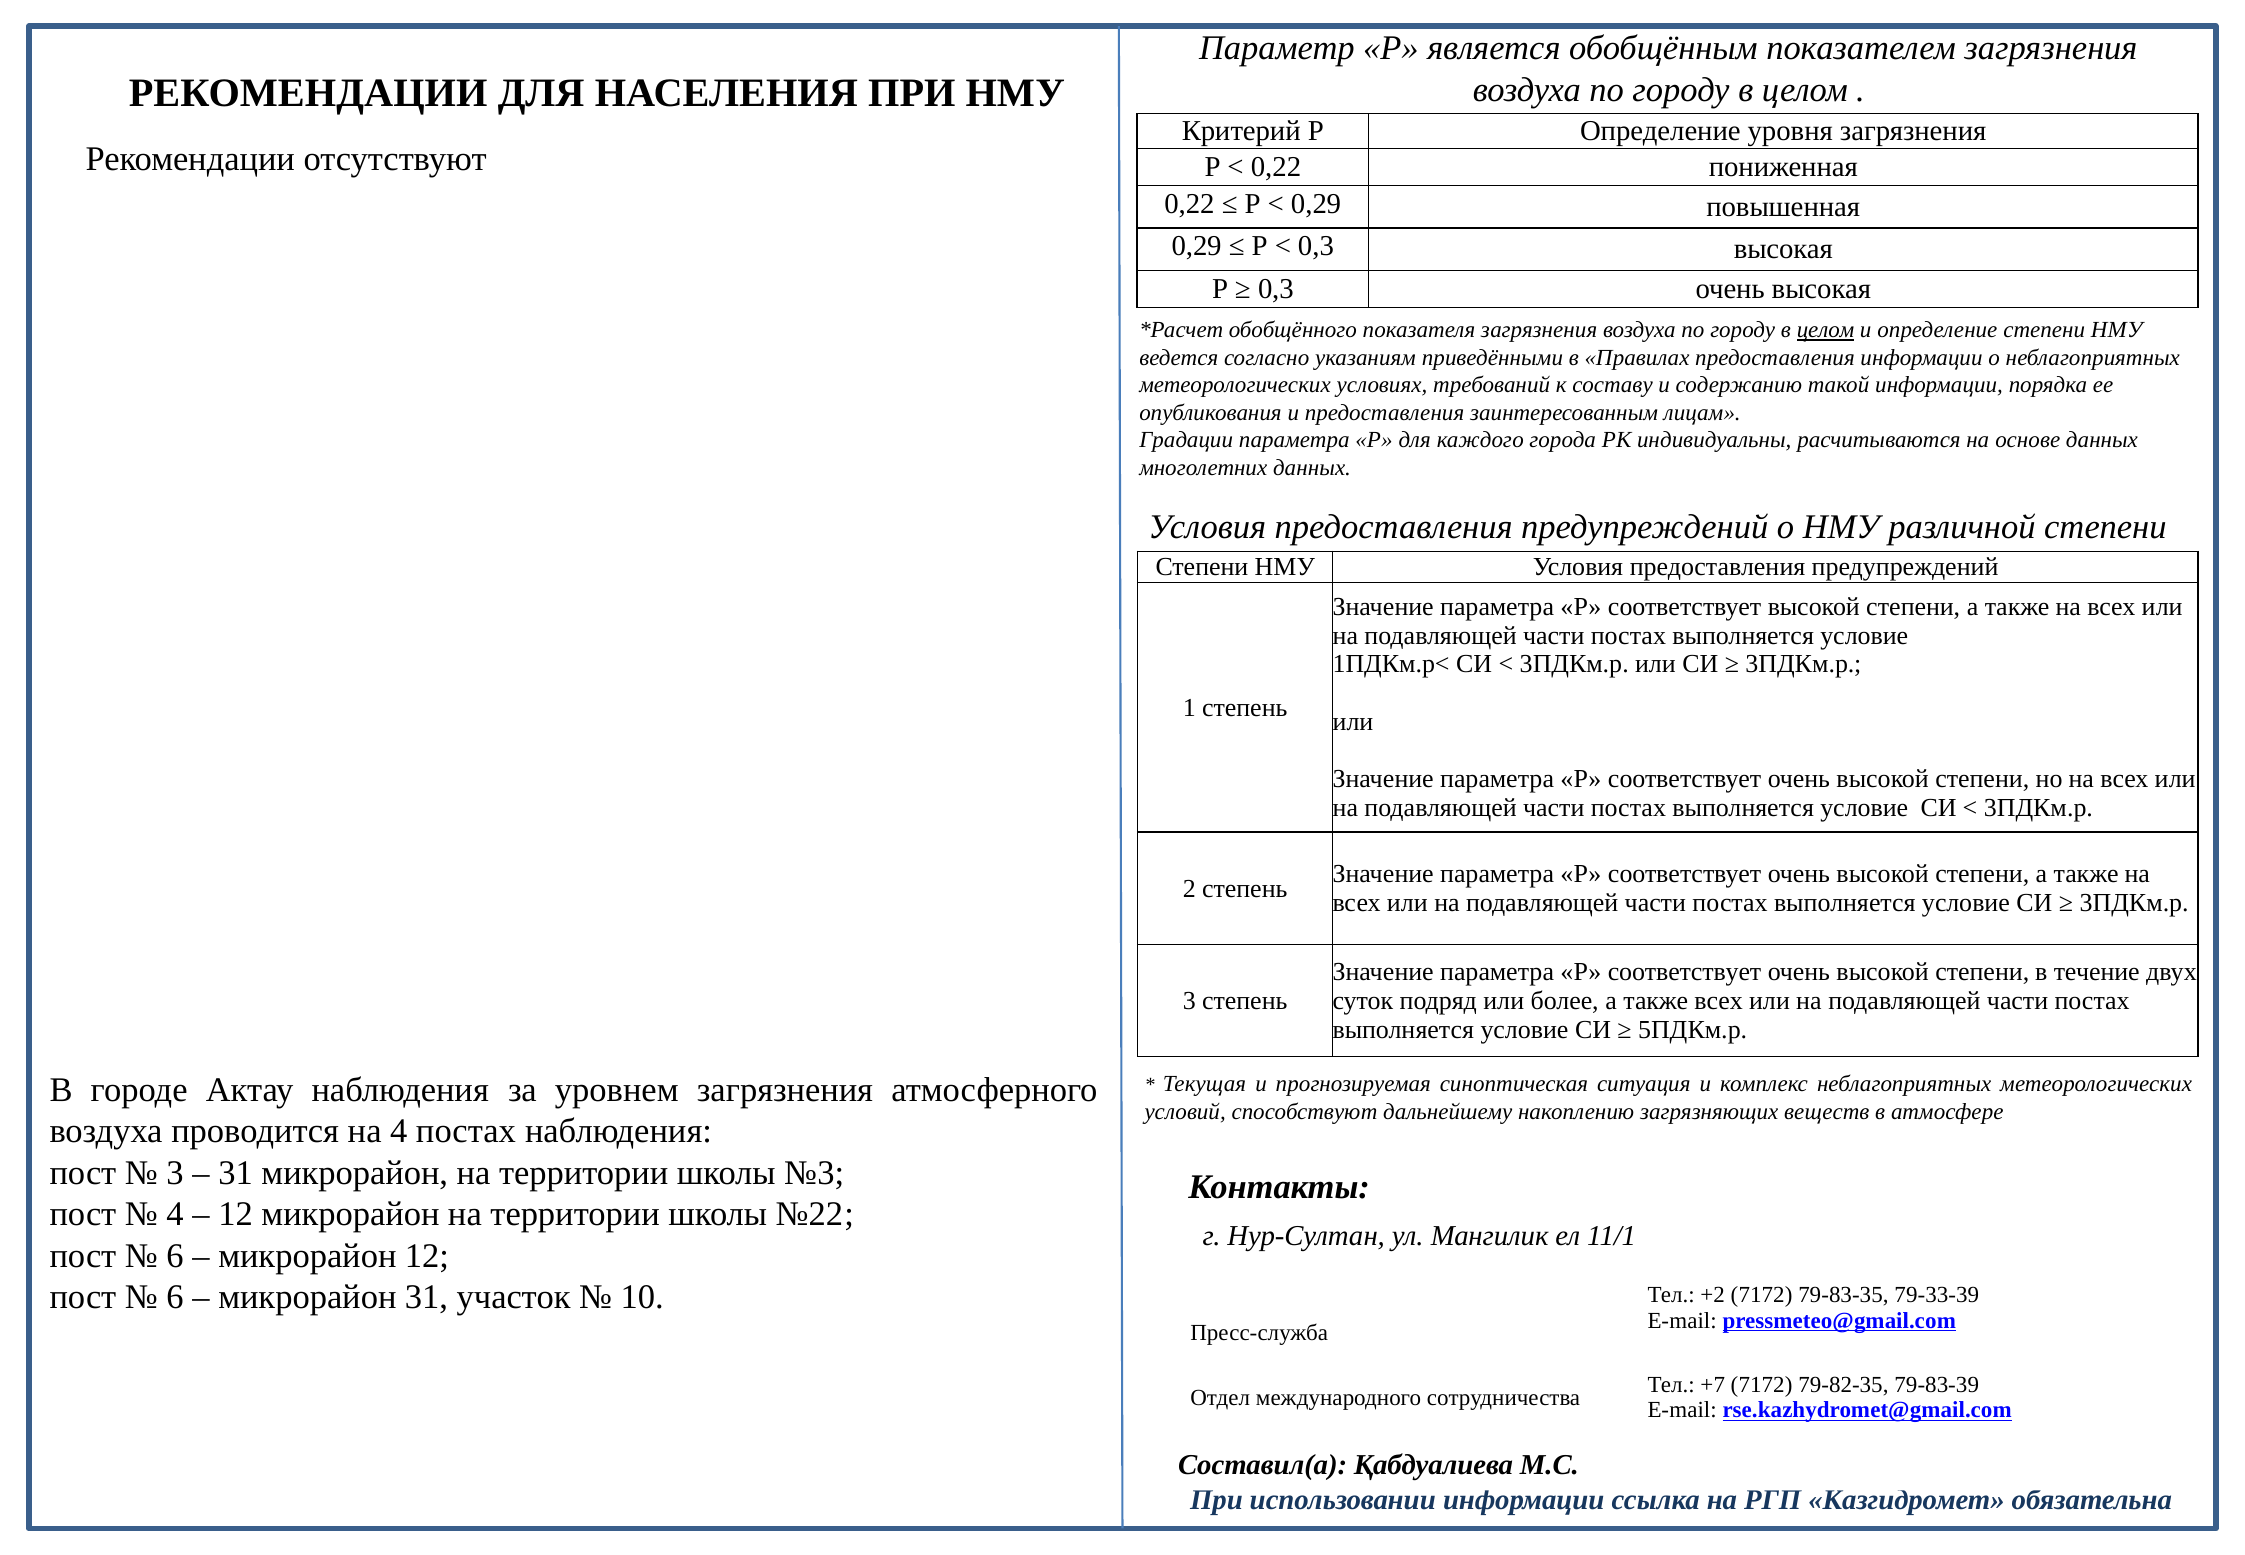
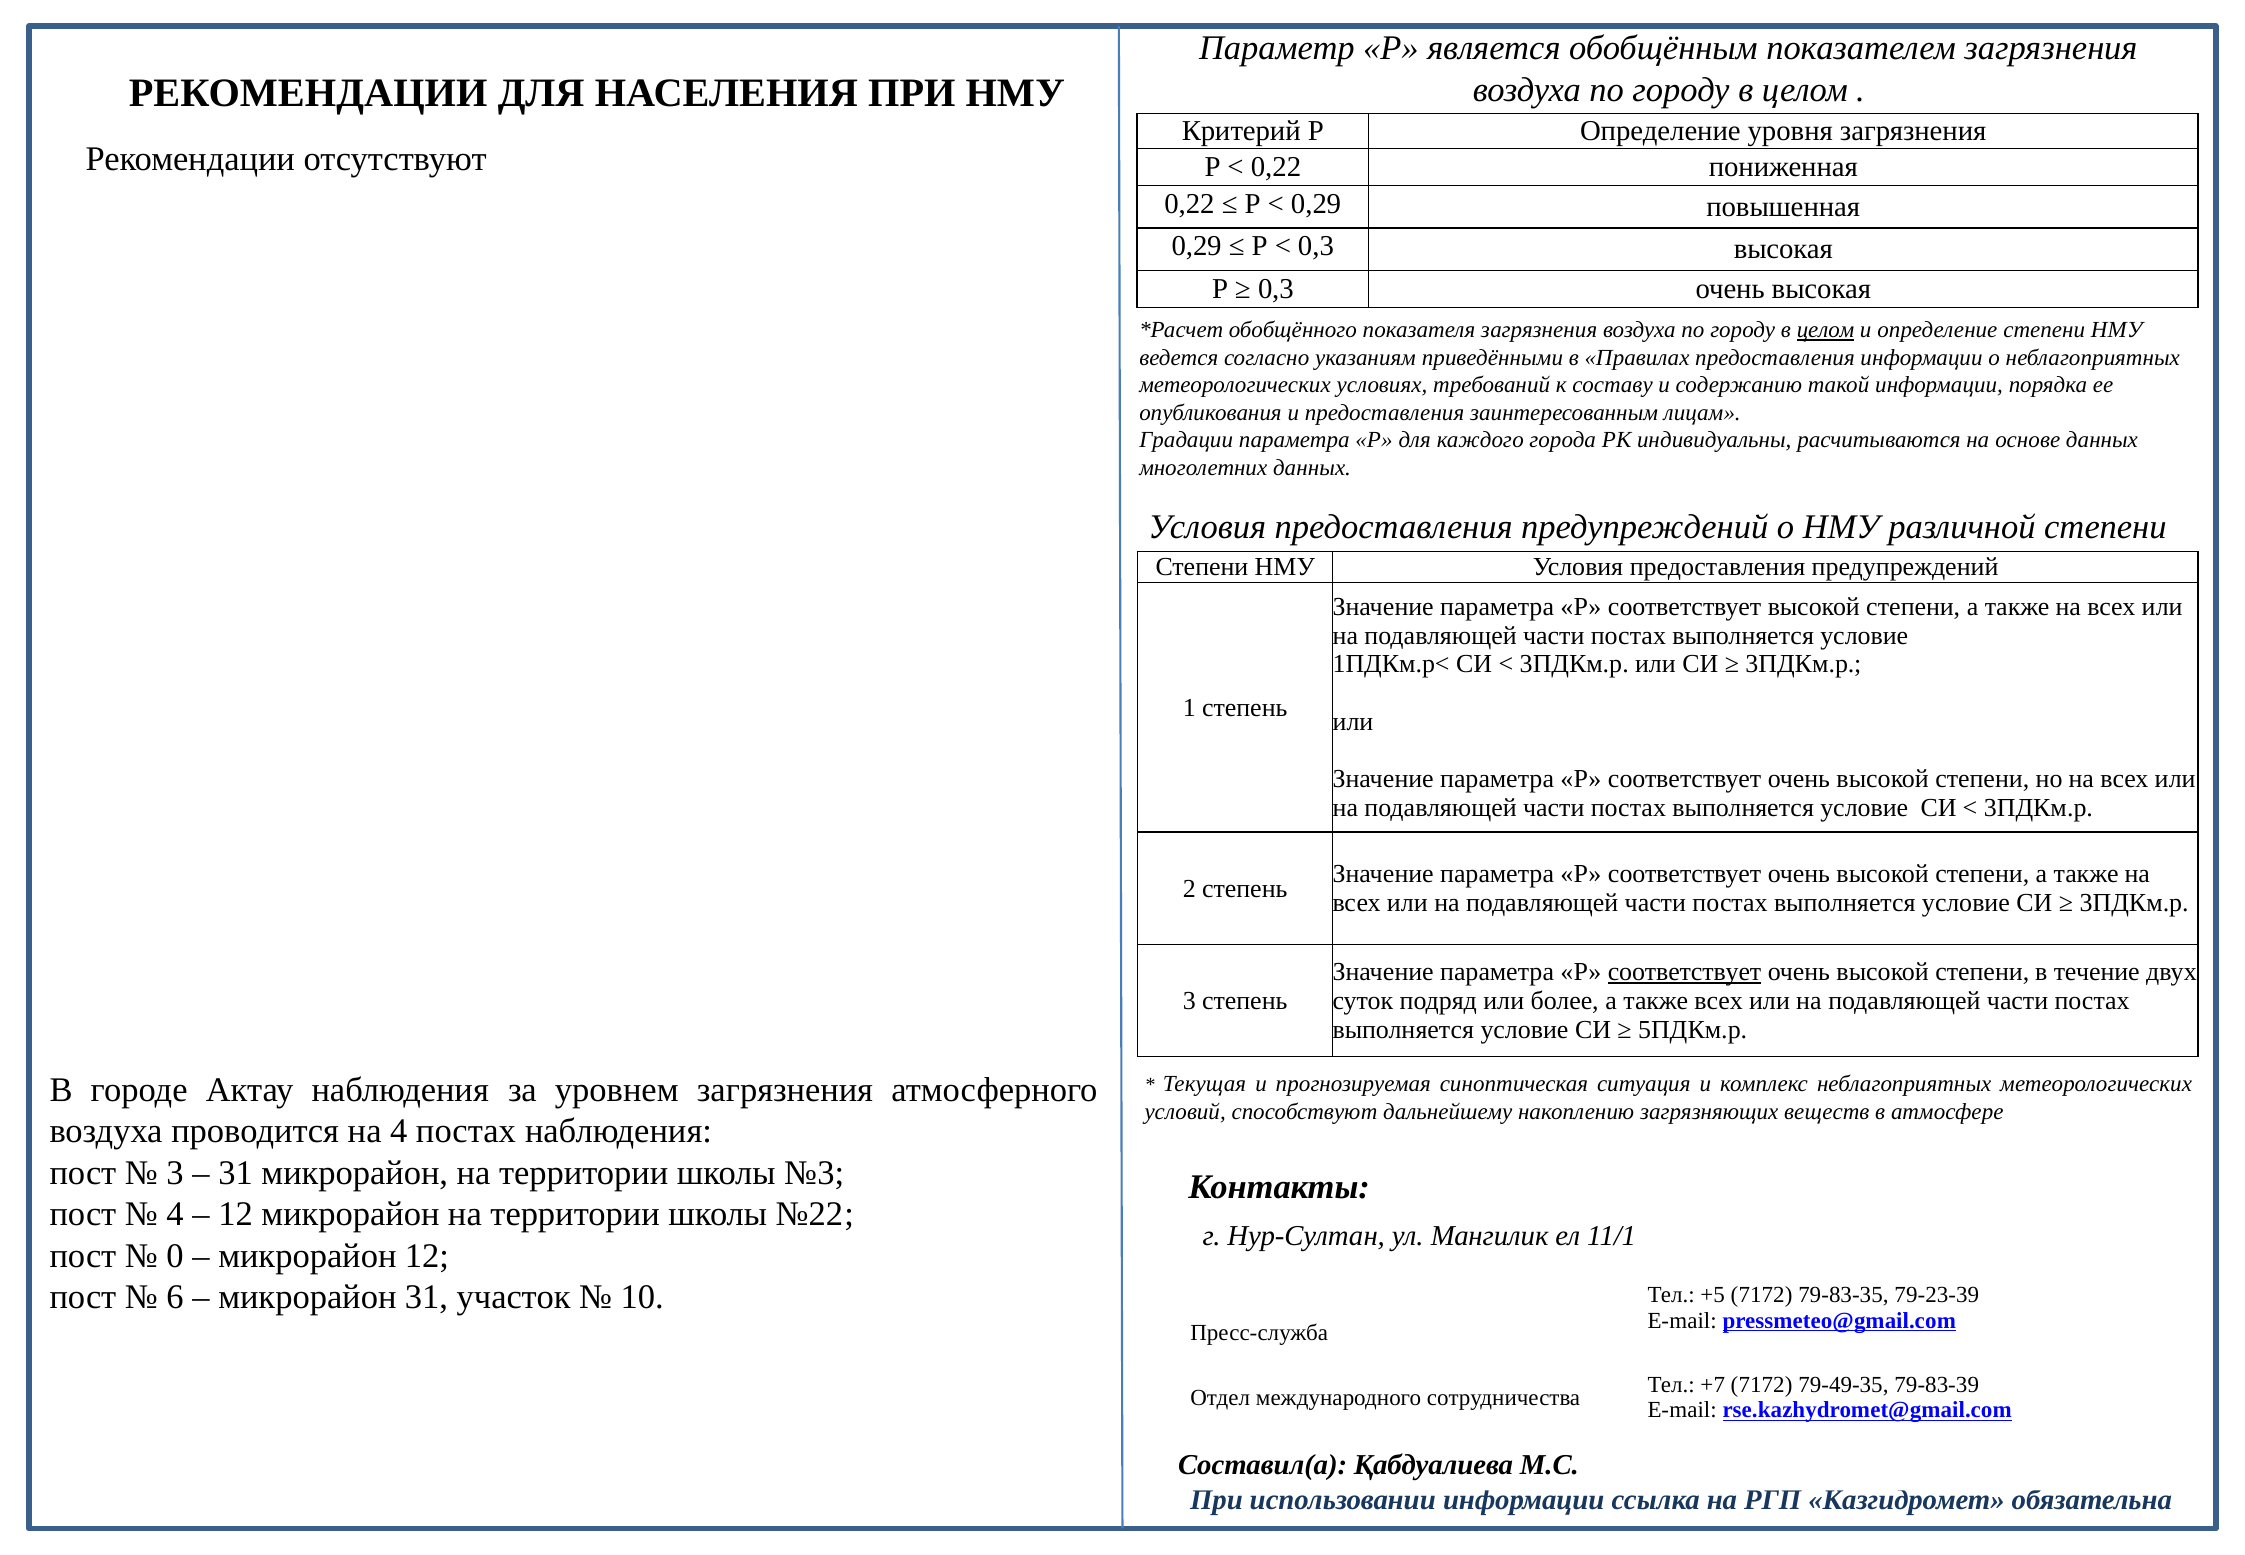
соответствует at (1685, 972) underline: none -> present
6 at (175, 1255): 6 -> 0
+2: +2 -> +5
79-33-39: 79-33-39 -> 79-23-39
79-82-35: 79-82-35 -> 79-49-35
